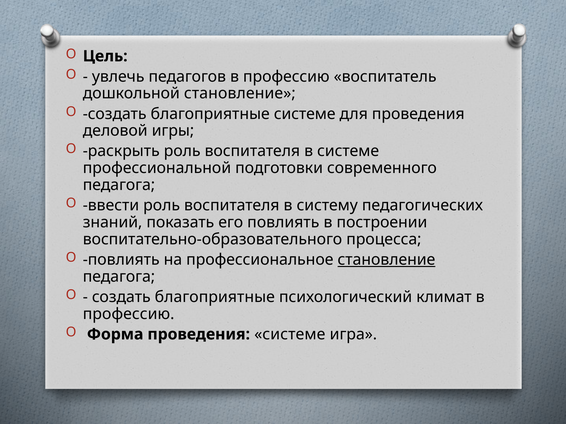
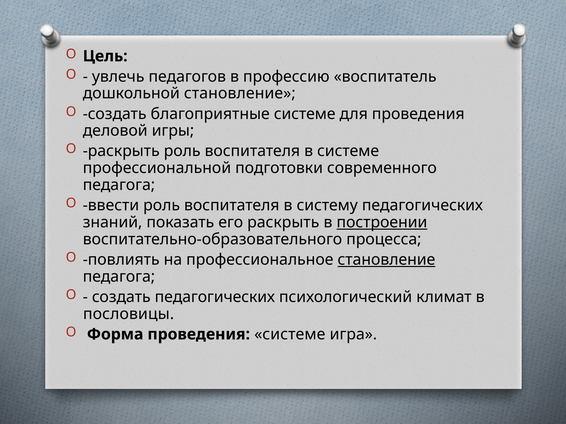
его повлиять: повлиять -> раскрыть
построении underline: none -> present
благоприятные at (215, 297): благоприятные -> педагогических
профессию at (129, 314): профессию -> пословицы
